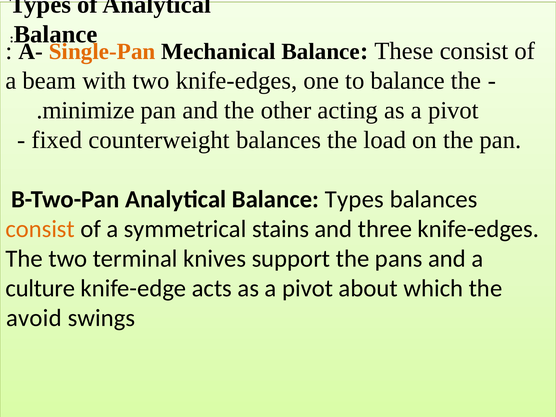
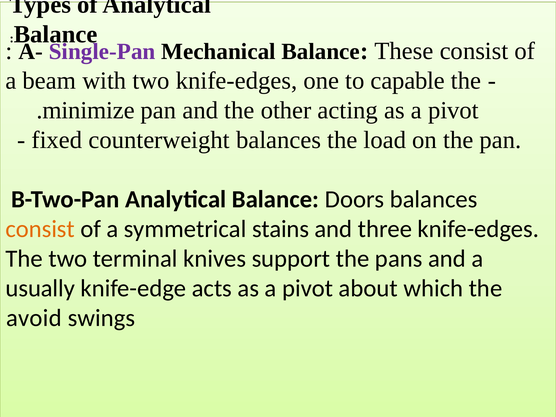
Single-Pan colour: orange -> purple
to balance: balance -> capable
Balance Types: Types -> Doors
culture: culture -> usually
